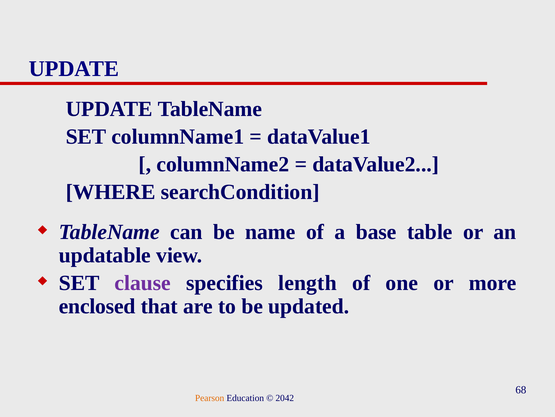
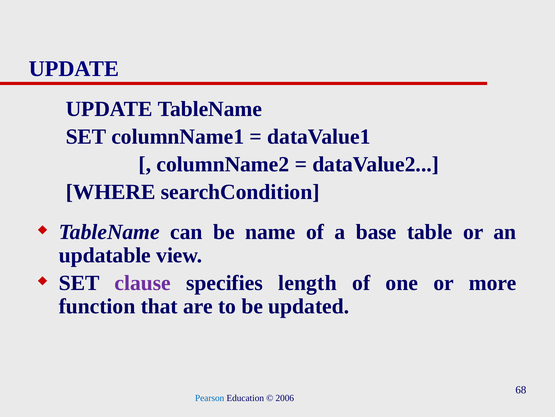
enclosed: enclosed -> function
Pearson colour: orange -> blue
2042: 2042 -> 2006
